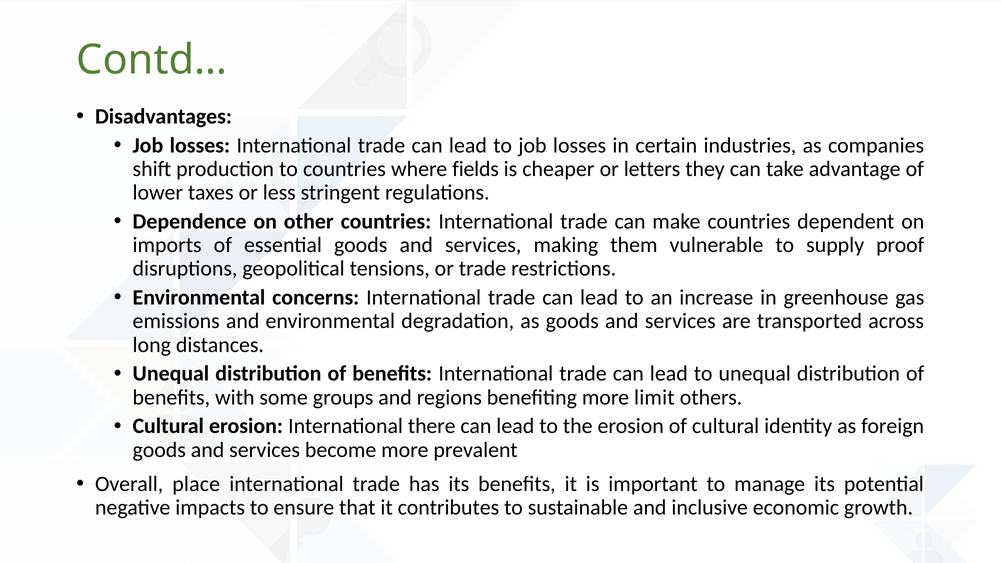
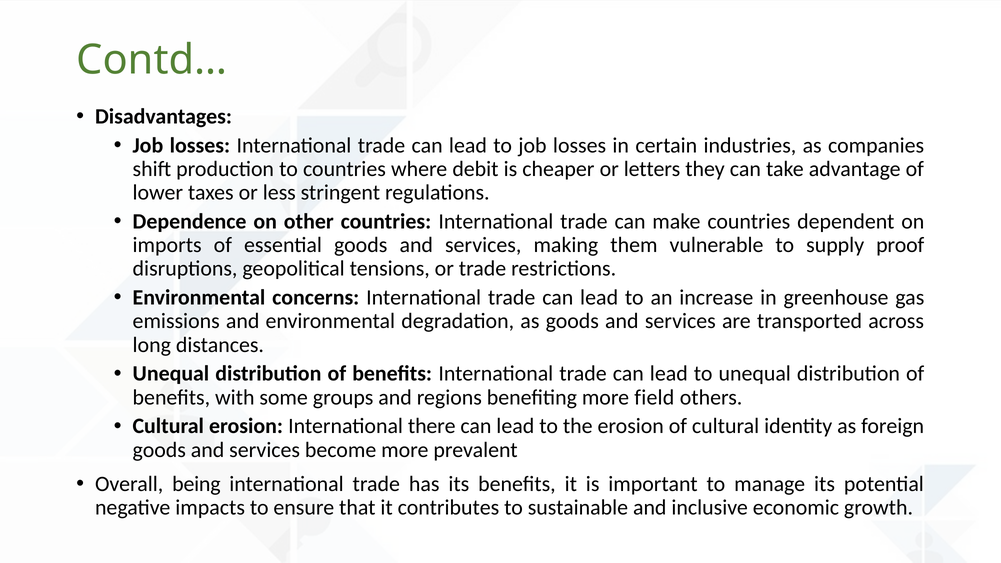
fields: fields -> debit
limit: limit -> field
place: place -> being
